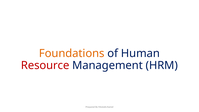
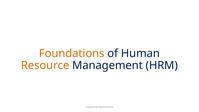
Resource colour: red -> orange
